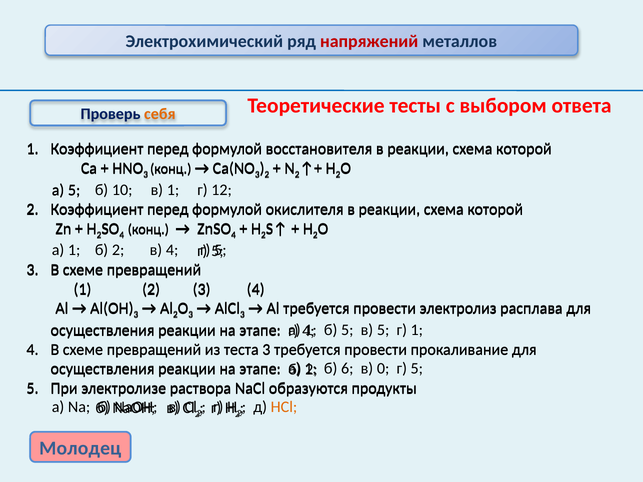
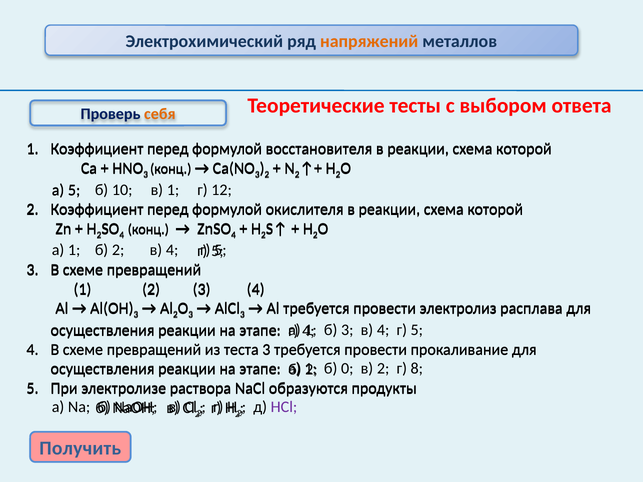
напряжений colour: red -> orange
б 5: 5 -> 3
5 at (383, 330): 5 -> 4
1 at (417, 330): 1 -> 5
6: 6 -> 0
в 0: 0 -> 2
5 at (417, 369): 5 -> 8
HCl colour: orange -> purple
Молодец: Молодец -> Получить
